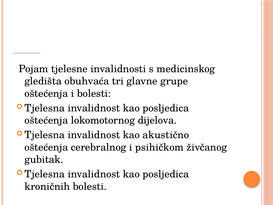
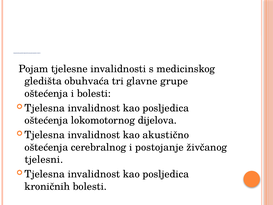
psihičkom: psihičkom -> postojanje
gubitak at (44, 159): gubitak -> tjelesni
